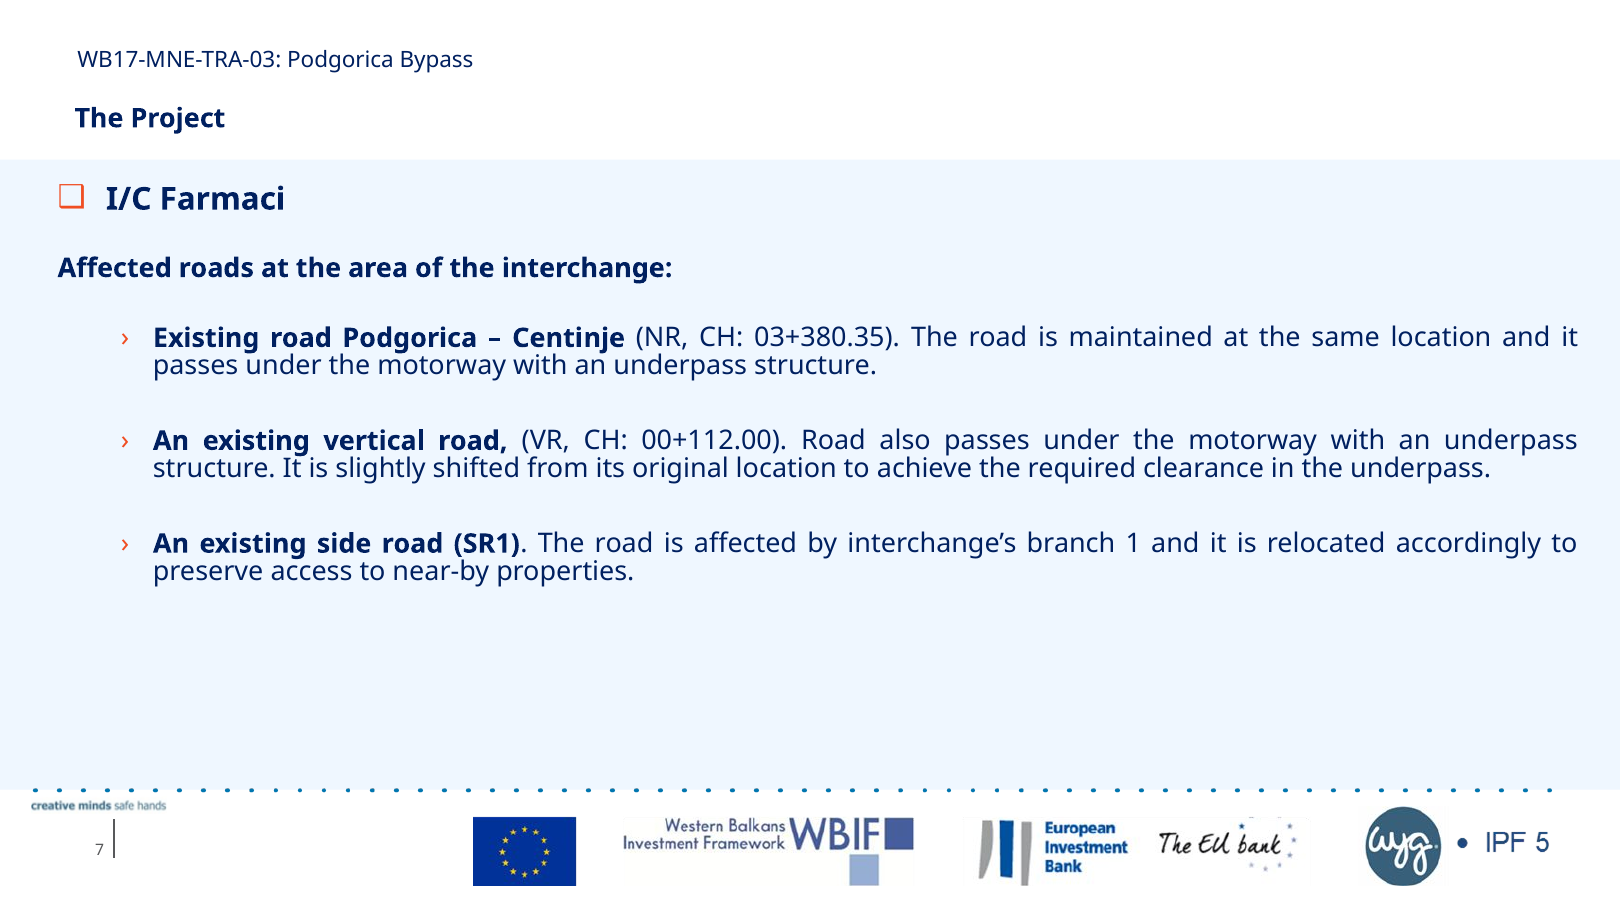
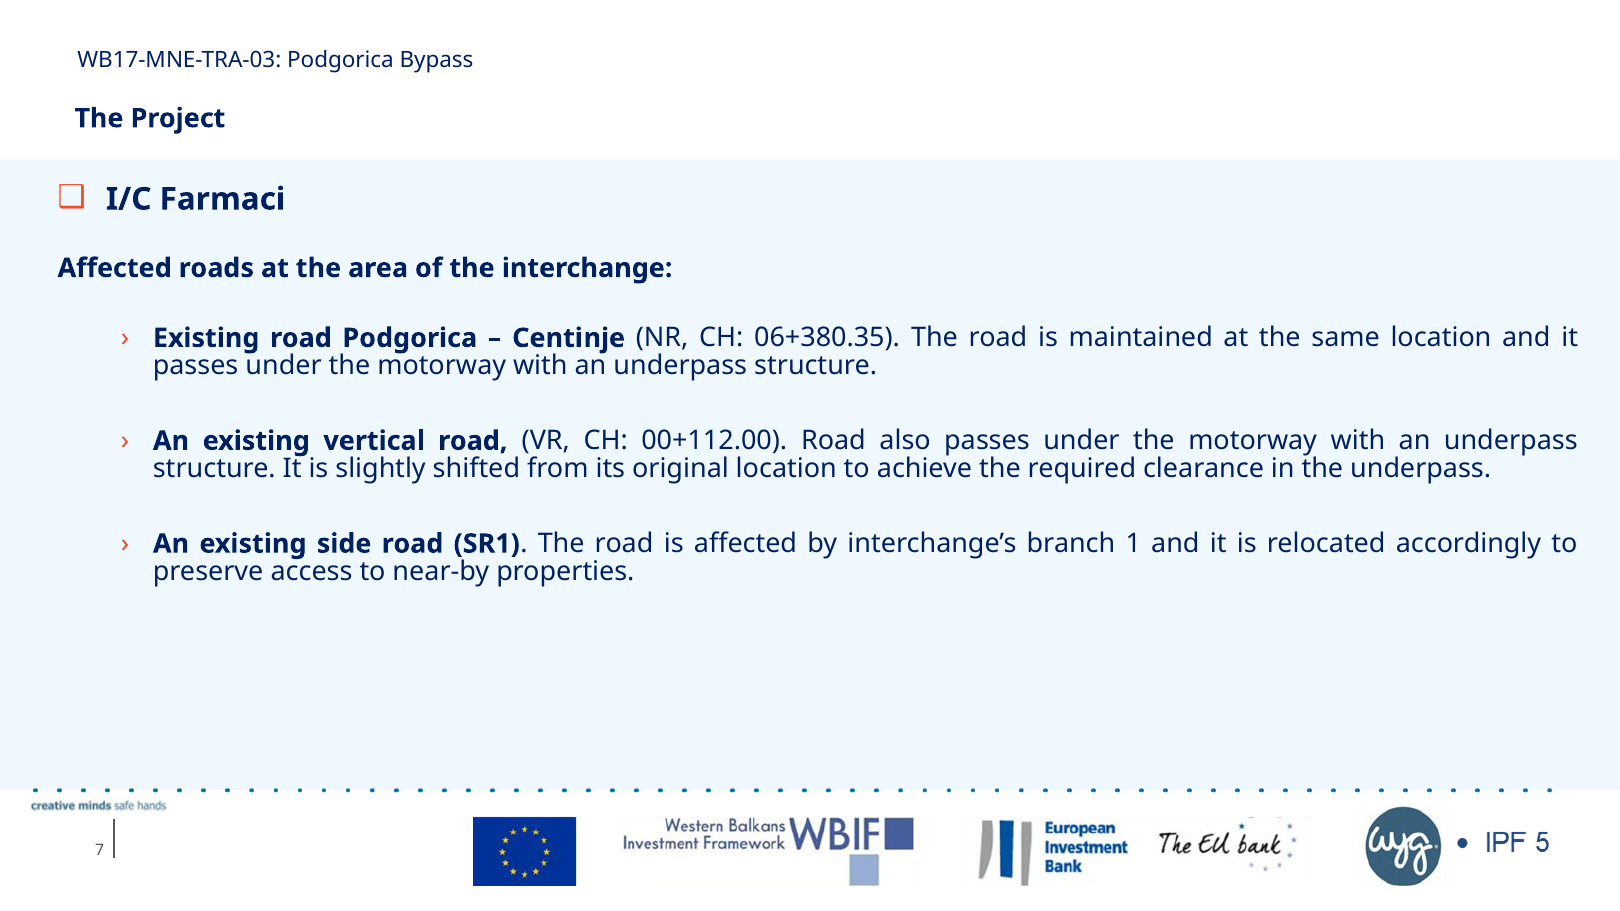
03+380.35: 03+380.35 -> 06+380.35
